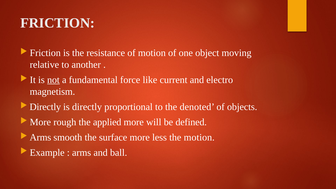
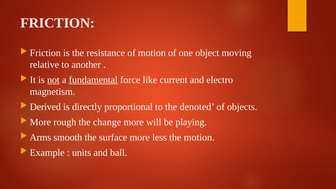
fundamental underline: none -> present
Directly at (45, 107): Directly -> Derived
applied: applied -> change
defined: defined -> playing
arms at (82, 153): arms -> units
